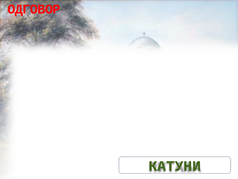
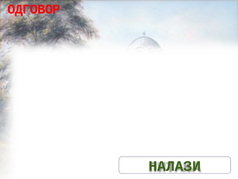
КАТУНИ: КАТУНИ -> НАЛАЗИ
